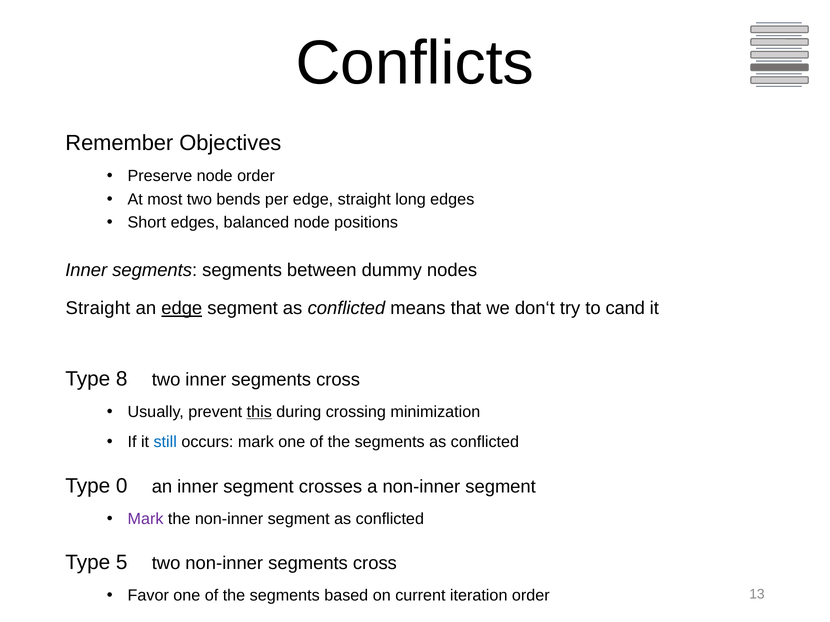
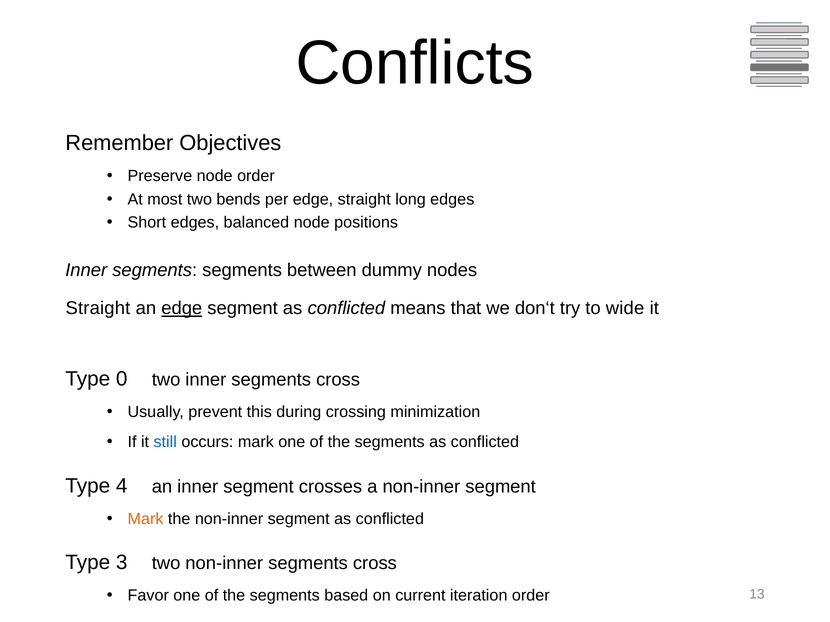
cand: cand -> wide
8: 8 -> 0
this underline: present -> none
0: 0 -> 4
Mark at (146, 519) colour: purple -> orange
5: 5 -> 3
